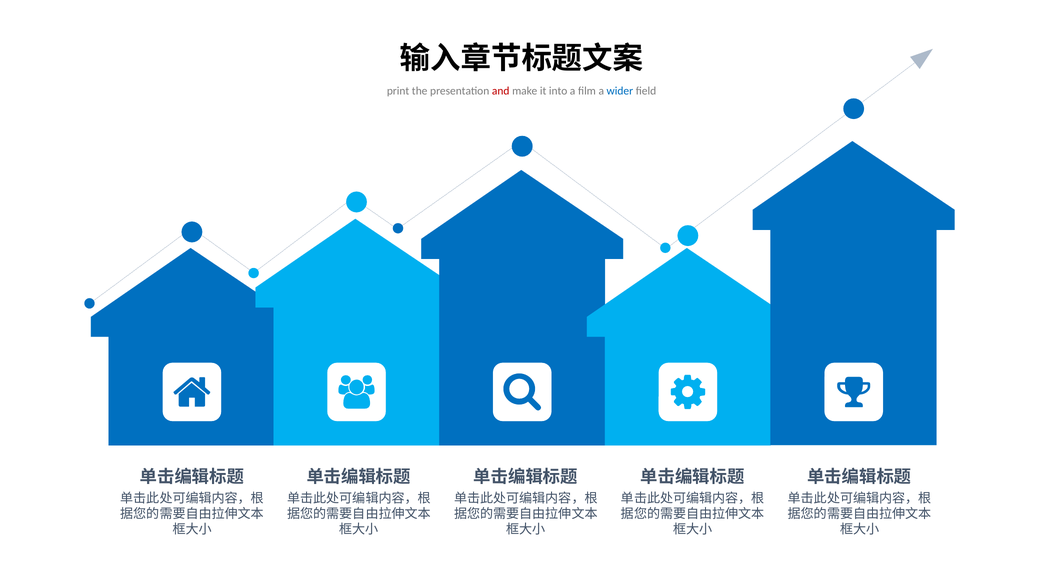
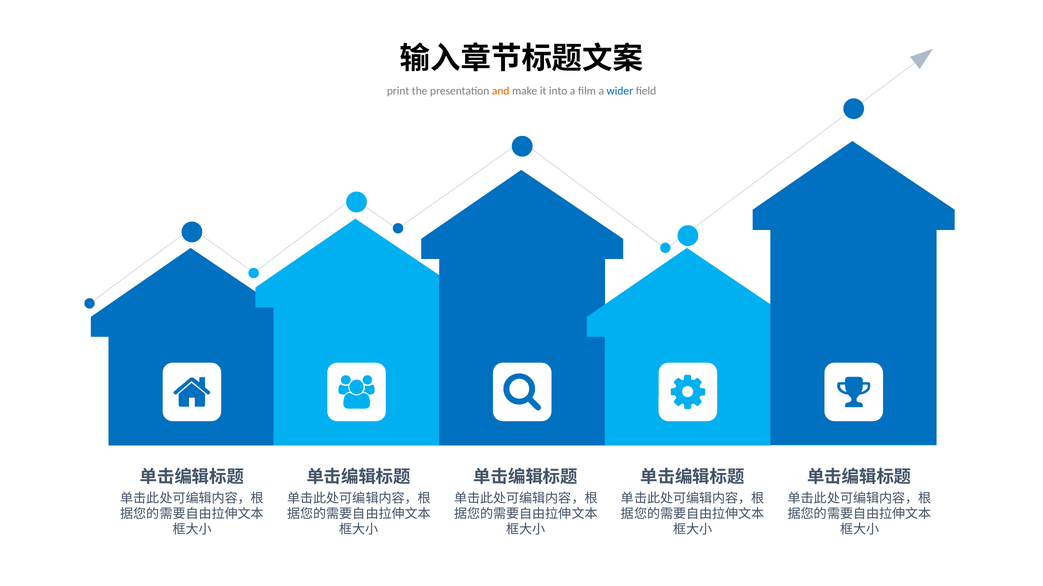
and colour: red -> orange
